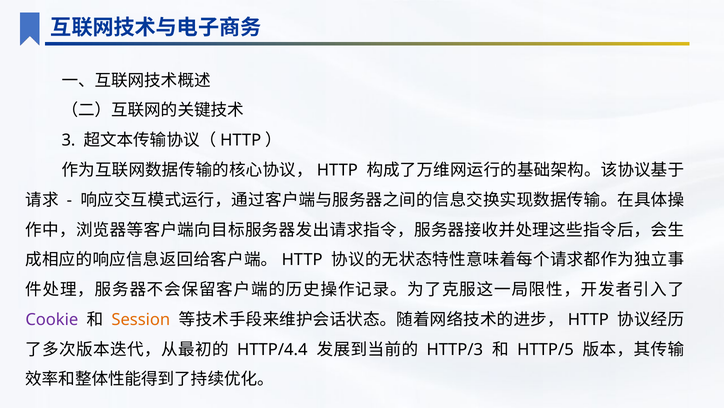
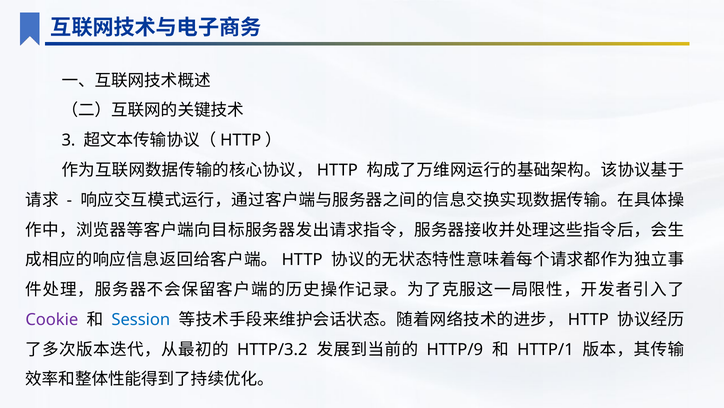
Session colour: orange -> blue
HTTP/4.4: HTTP/4.4 -> HTTP/3.2
HTTP/3: HTTP/3 -> HTTP/9
HTTP/5: HTTP/5 -> HTTP/1
